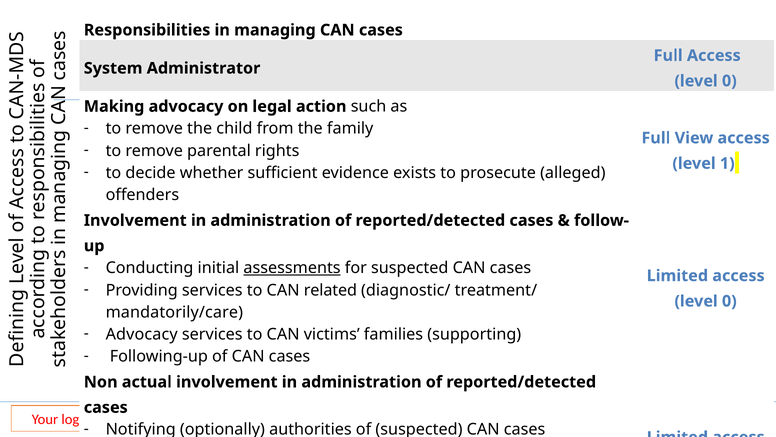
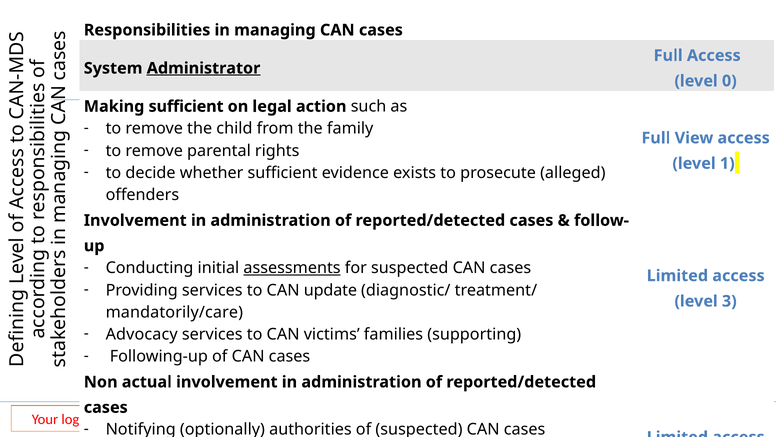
Administrator underline: none -> present
Making advocacy: advocacy -> sufficient
related: related -> update
0 at (729, 301): 0 -> 3
